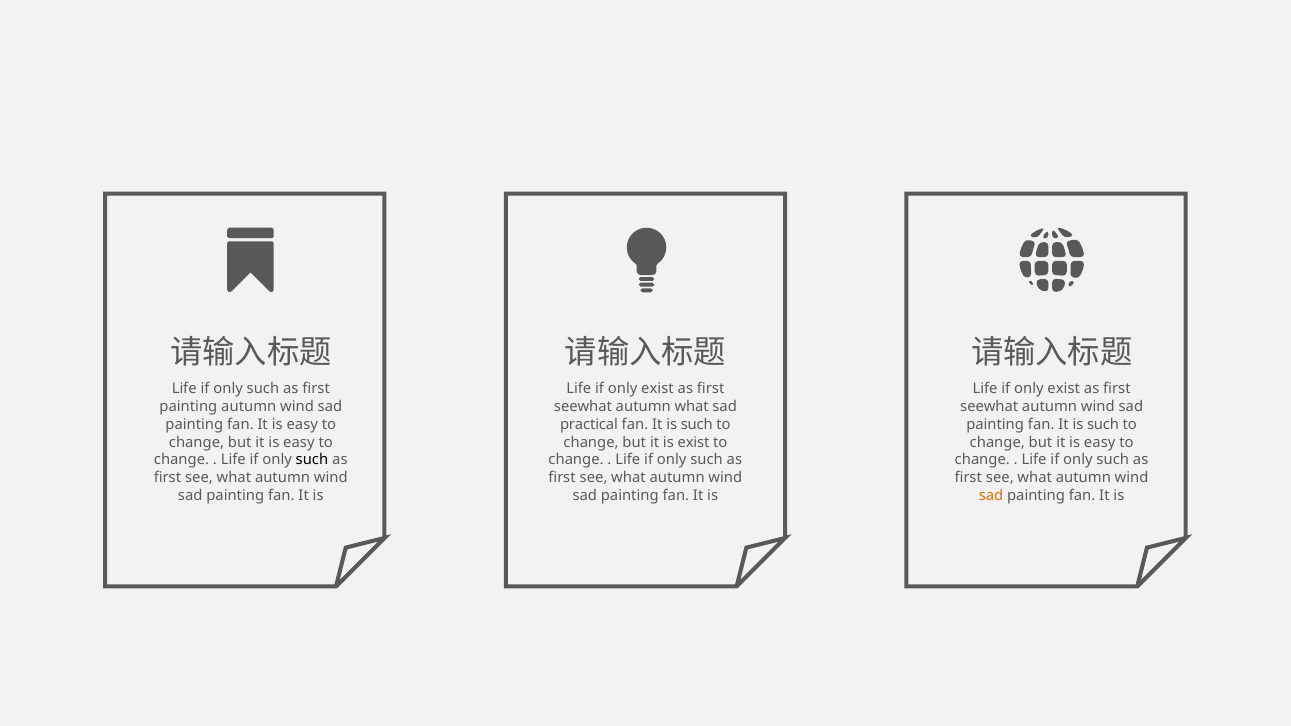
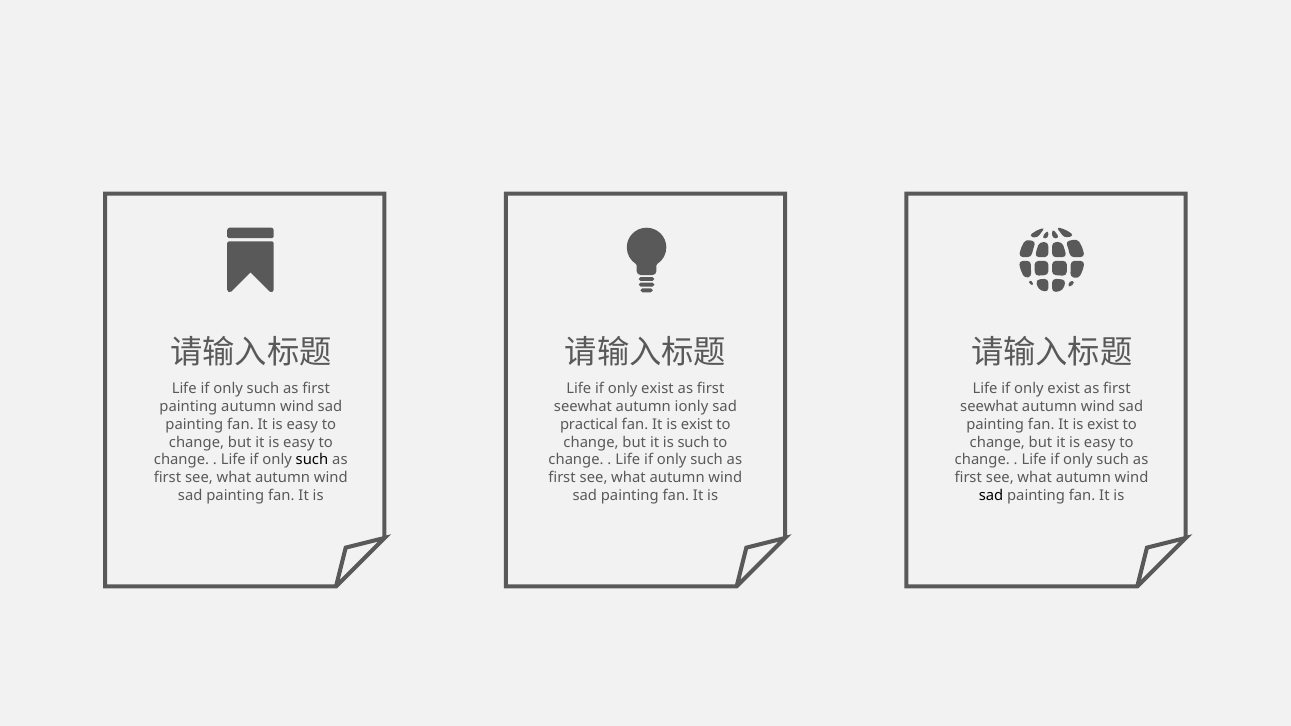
autumn what: what -> ionly
such at (697, 425): such -> exist
such at (1103, 425): such -> exist
is exist: exist -> such
sad at (991, 496) colour: orange -> black
